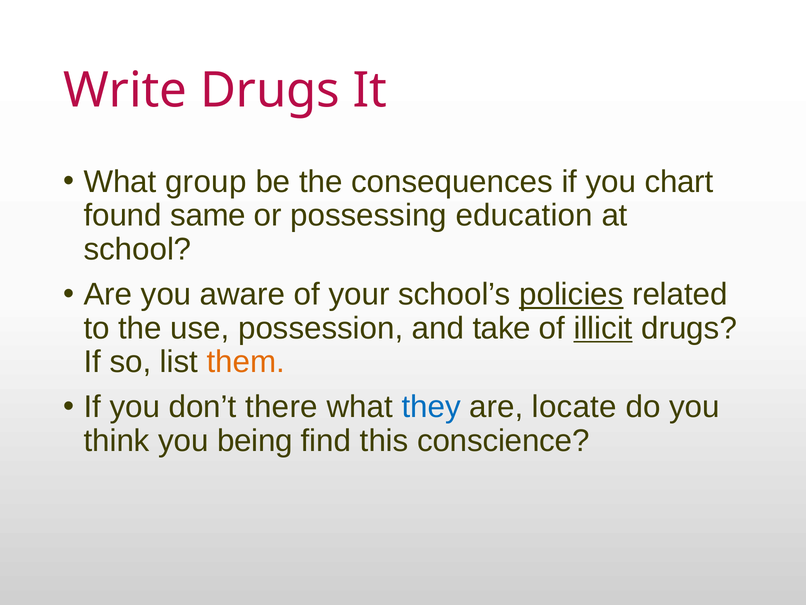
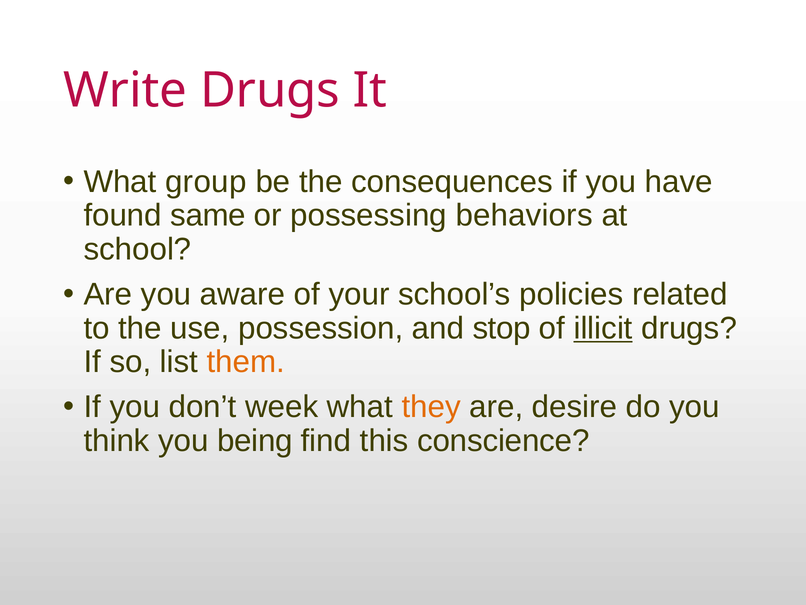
chart: chart -> have
education: education -> behaviors
policies underline: present -> none
take: take -> stop
there: there -> week
they colour: blue -> orange
locate: locate -> desire
